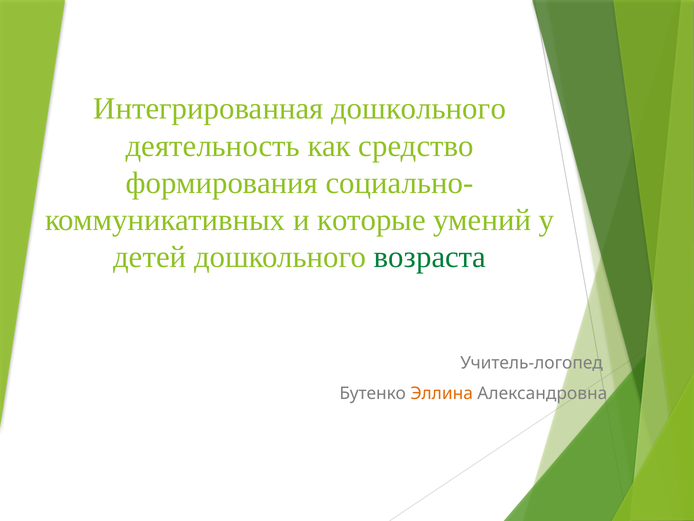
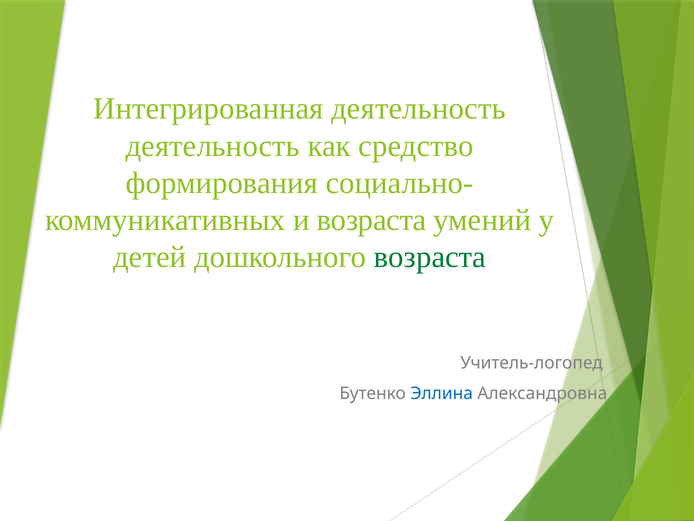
Интегрированная дошкольного: дошкольного -> деятельность
и которые: которые -> возраста
Эллина colour: orange -> blue
